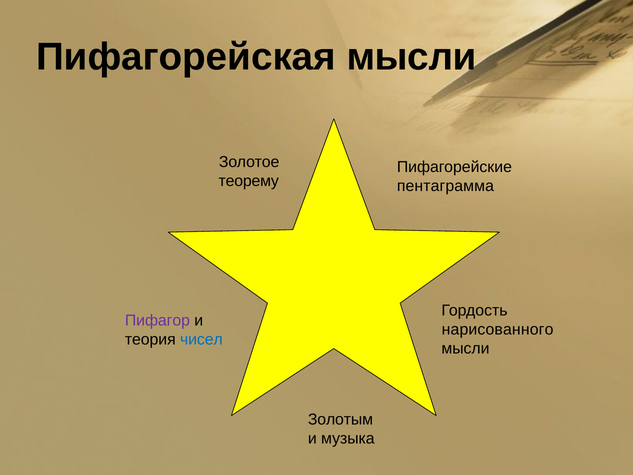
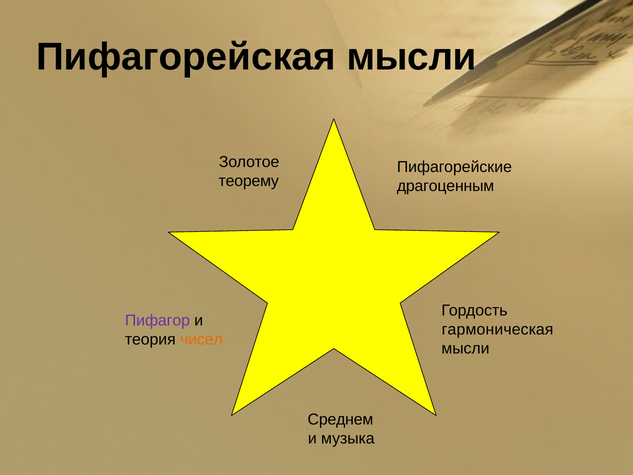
пентаграмма: пентаграмма -> драгоценным
нарисованного: нарисованного -> гармоническая
чисел colour: blue -> orange
Золотым: Золотым -> Среднем
